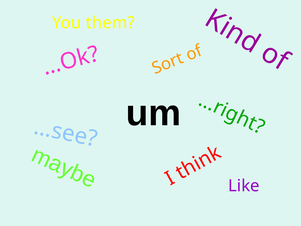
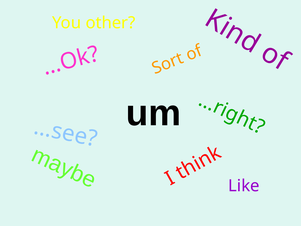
them: them -> other
